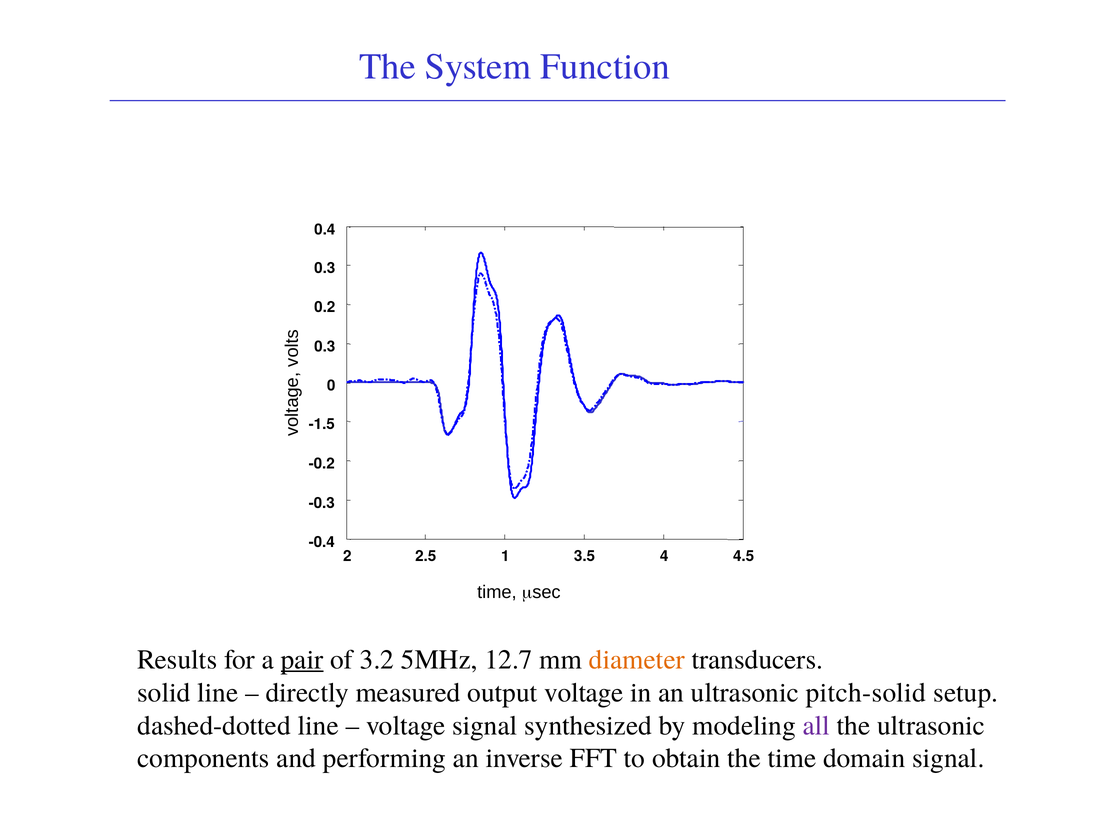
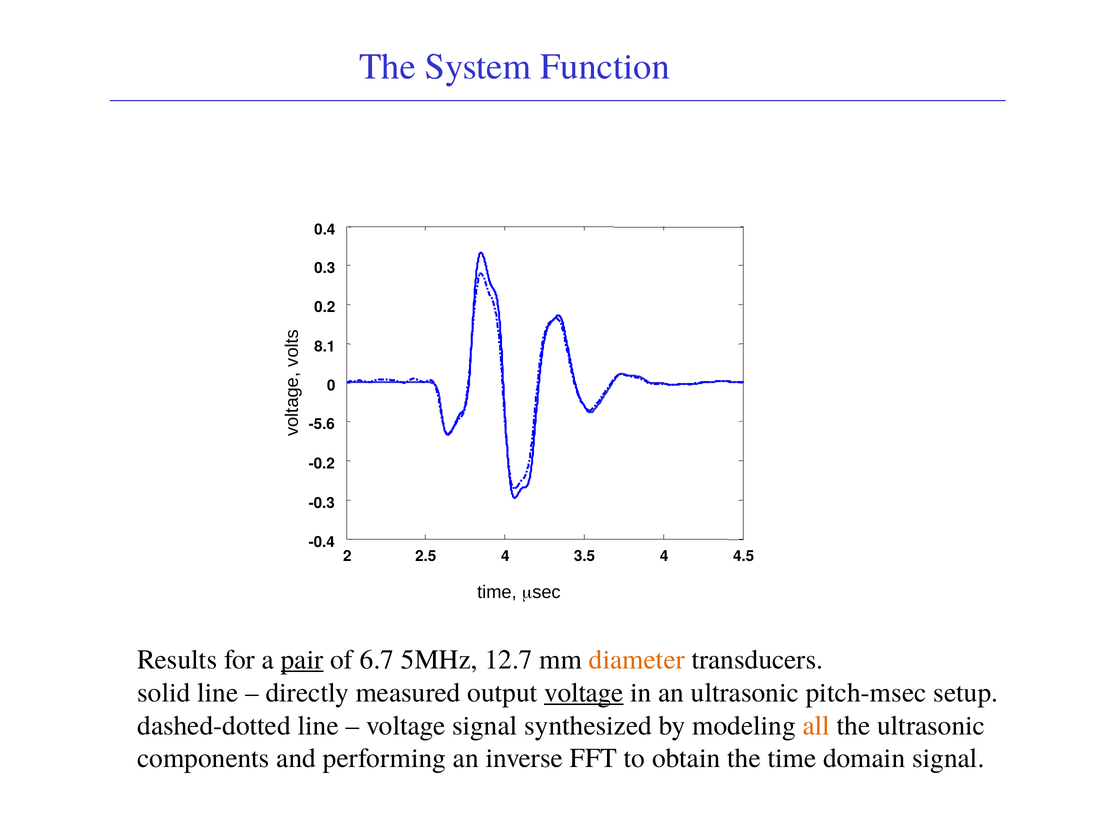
0.3 at (325, 347): 0.3 -> 8.1
-1.5: -1.5 -> -5.6
2.5 1: 1 -> 4
3.2: 3.2 -> 6.7
voltage at (584, 692) underline: none -> present
pitch-solid: pitch-solid -> pitch-msec
all colour: purple -> orange
